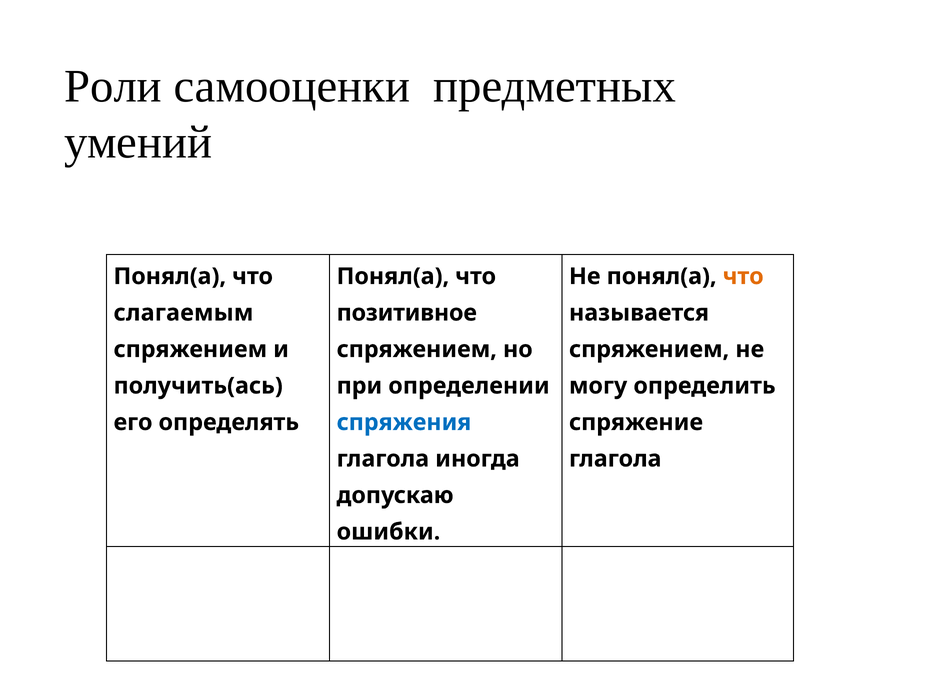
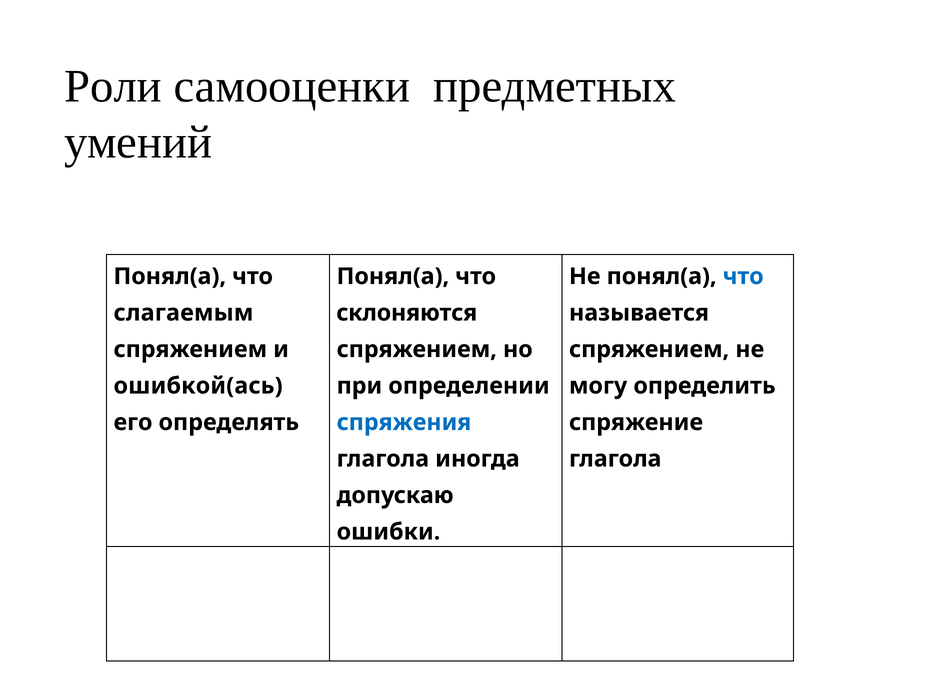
что at (743, 277) colour: orange -> blue
позитивное: позитивное -> склоняются
получить(ась: получить(ась -> ошибкой(ась
